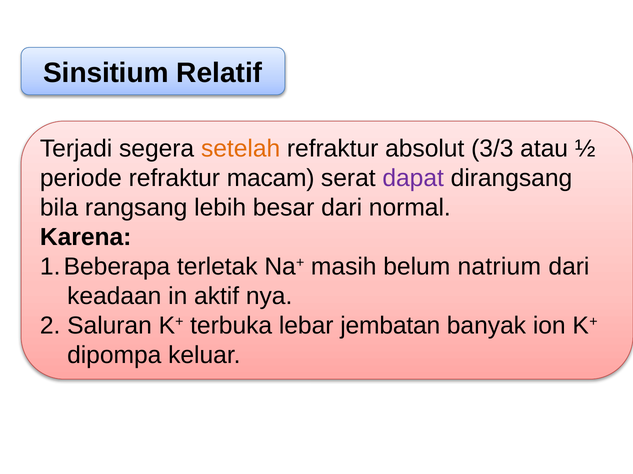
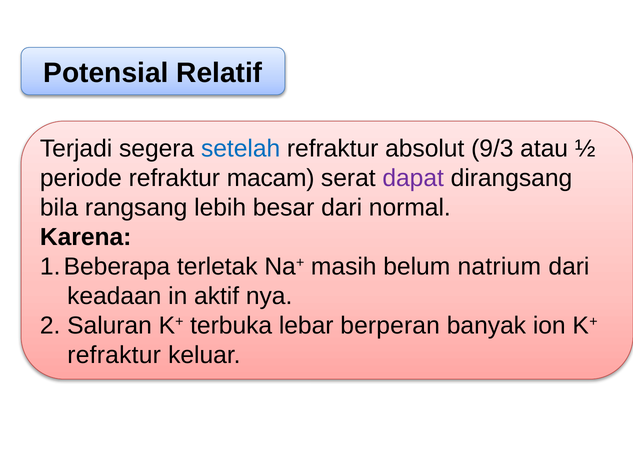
Sinsitium: Sinsitium -> Potensial
setelah colour: orange -> blue
3/3: 3/3 -> 9/3
jembatan: jembatan -> berperan
dipompa at (114, 356): dipompa -> refraktur
